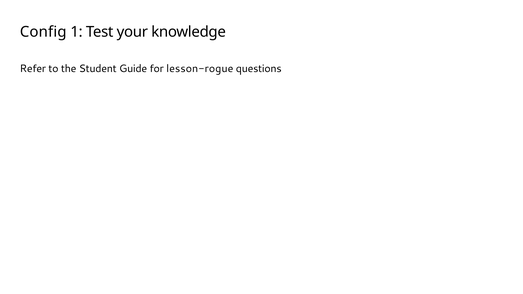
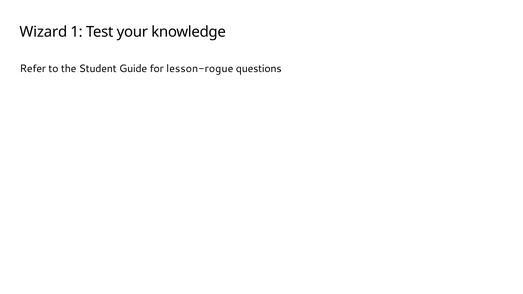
Config: Config -> Wizard
